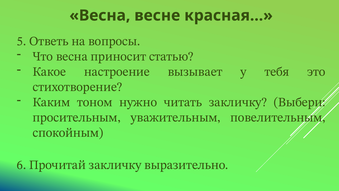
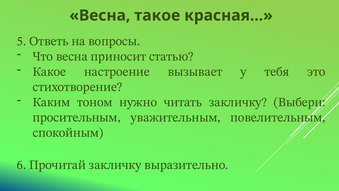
весне: весне -> такое
